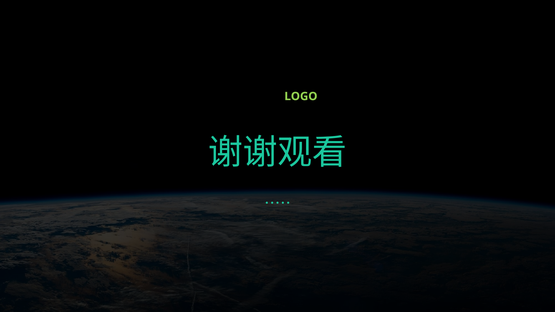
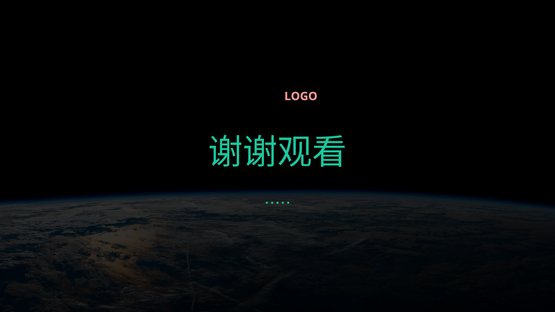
LOGO colour: light green -> pink
